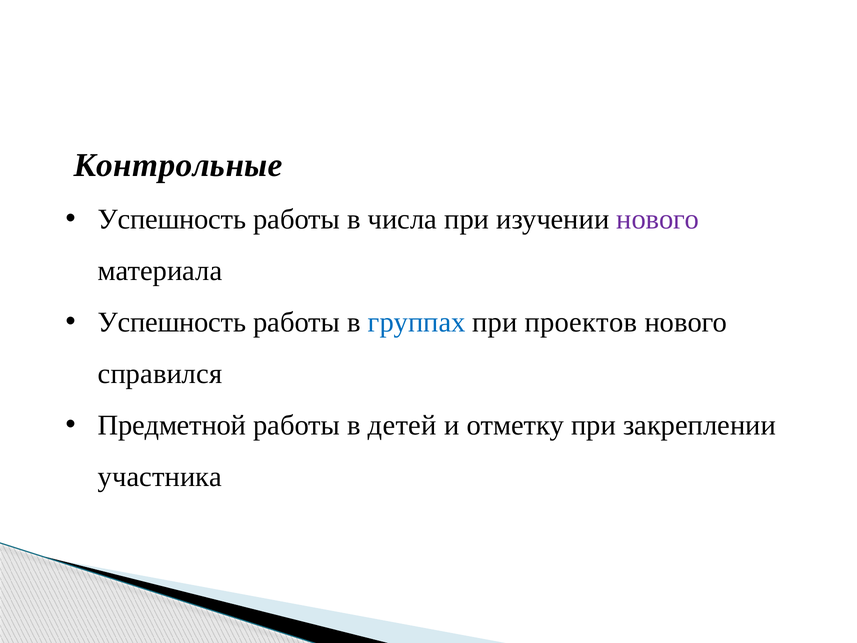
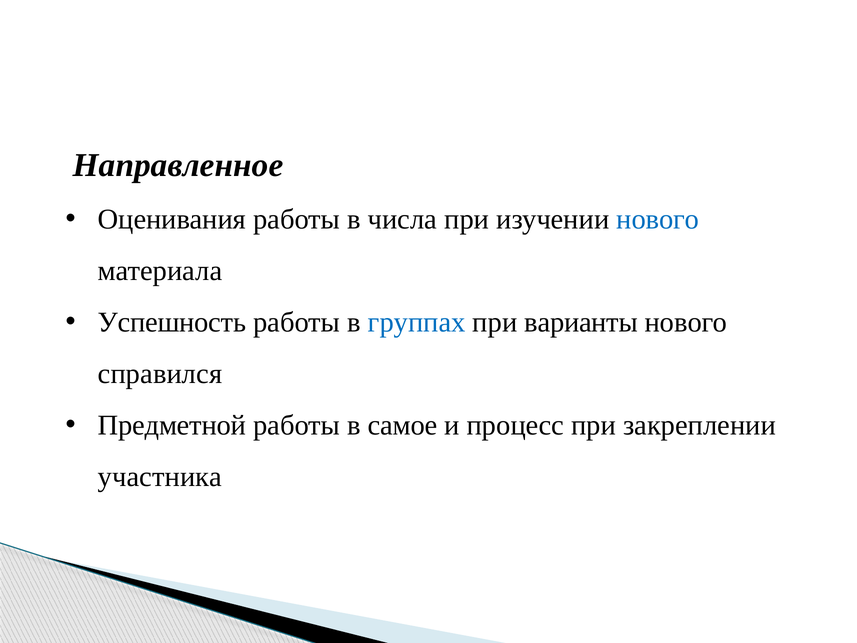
Контрольные: Контрольные -> Направленное
Успешность at (172, 219): Успешность -> Оценивания
нового at (658, 219) colour: purple -> blue
проектов: проектов -> варианты
детей: детей -> самое
отметку: отметку -> процесс
